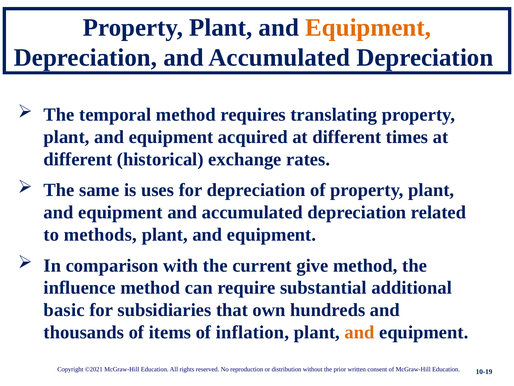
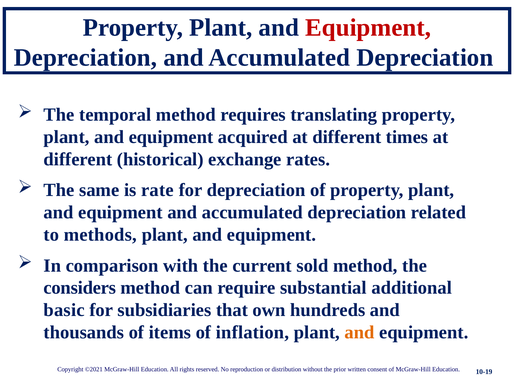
Equipment at (368, 27) colour: orange -> red
uses: uses -> rate
give: give -> sold
influence: influence -> considers
